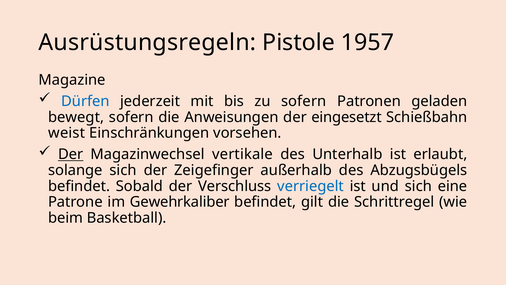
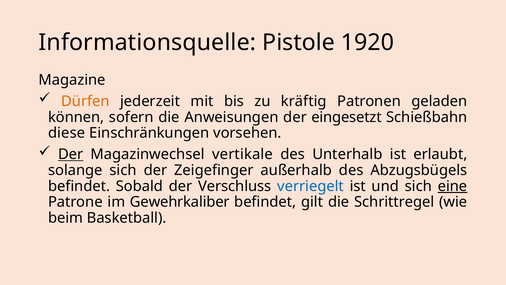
Ausrüstungsregeln: Ausrüstungsregeln -> Informationsquelle
1957: 1957 -> 1920
Dürfen colour: blue -> orange
zu sofern: sofern -> kräftig
bewegt: bewegt -> können
weist: weist -> diese
eine underline: none -> present
